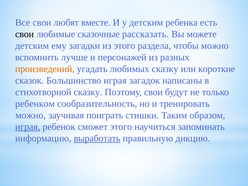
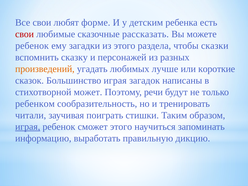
вместе: вместе -> форме
свои at (25, 34) colour: black -> red
детским at (32, 46): детским -> ребенок
чтобы можно: можно -> сказки
лучше: лучше -> сказку
любимых сказку: сказку -> лучше
стихотворной сказку: сказку -> может
Поэтому свои: свои -> речи
можно at (31, 115): можно -> читали
выработать underline: present -> none
